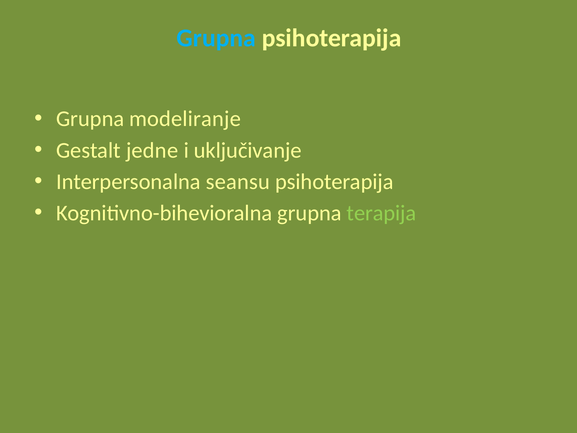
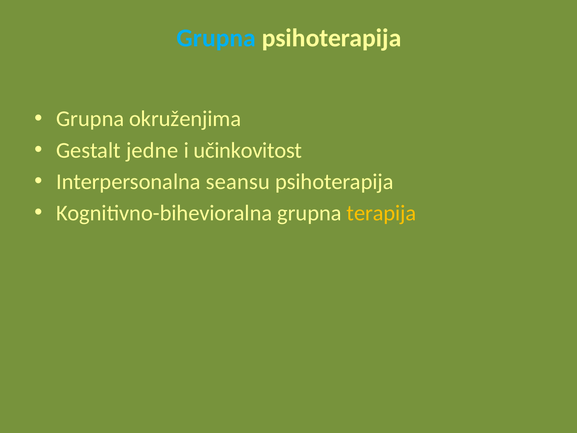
modeliranje: modeliranje -> okruženjima
uključivanje: uključivanje -> učinkovitost
terapija colour: light green -> yellow
